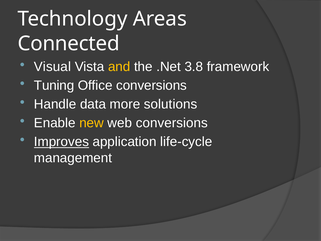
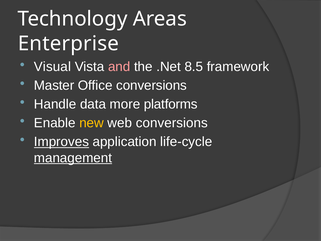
Connected: Connected -> Enterprise
and colour: yellow -> pink
3.8: 3.8 -> 8.5
Tuning: Tuning -> Master
solutions: solutions -> platforms
management underline: none -> present
